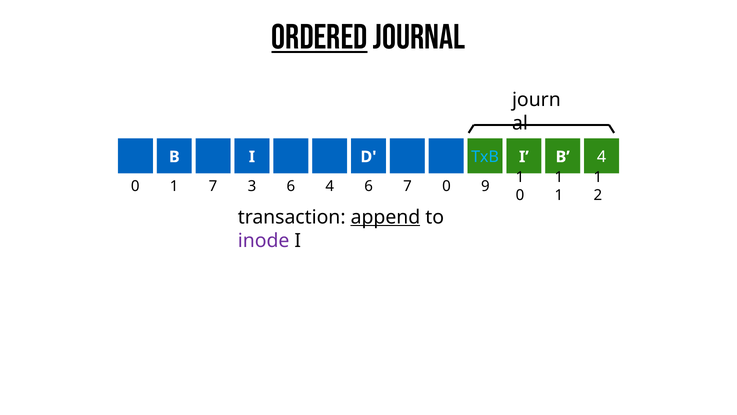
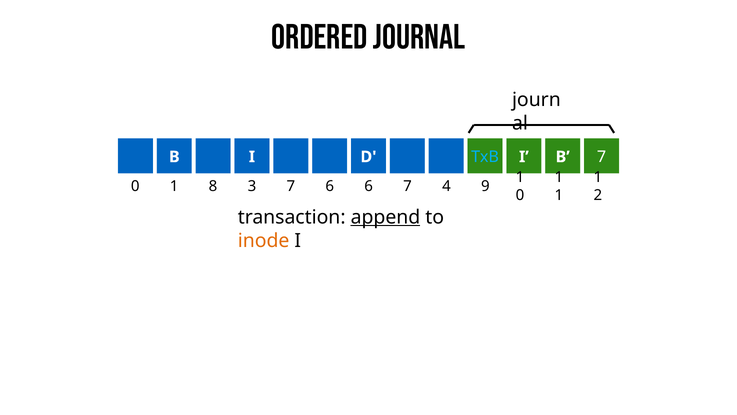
Ordered underline: present -> none
B 4: 4 -> 7
1 7: 7 -> 8
3 6: 6 -> 7
0 4: 4 -> 6
7 0: 0 -> 4
inode colour: purple -> orange
